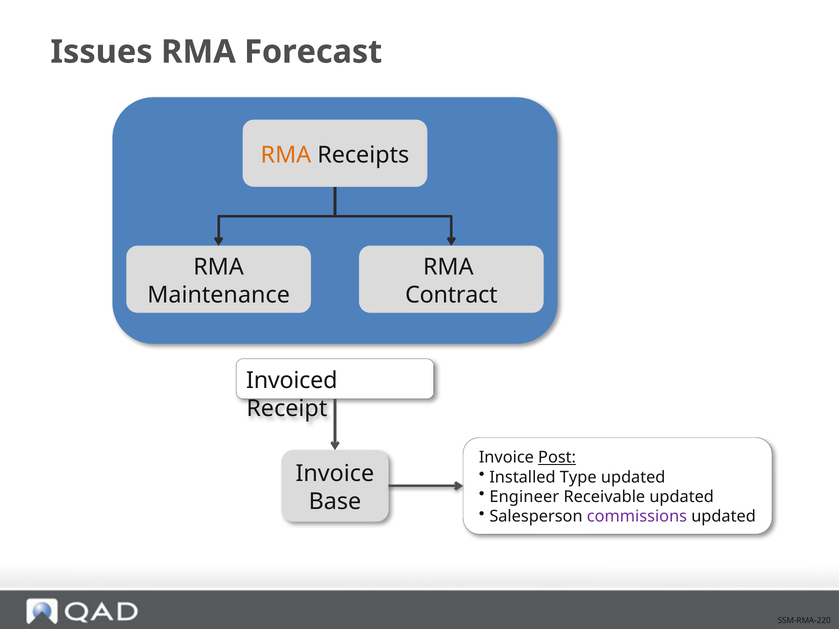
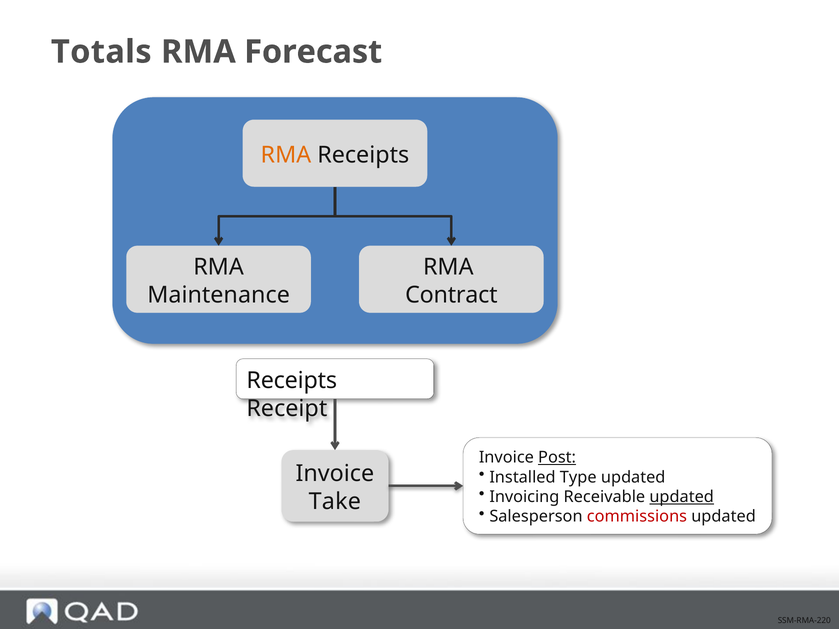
Issues: Issues -> Totals
Invoiced at (292, 381): Invoiced -> Receipts
Engineer: Engineer -> Invoicing
updated at (682, 497) underline: none -> present
Base: Base -> Take
commissions colour: purple -> red
